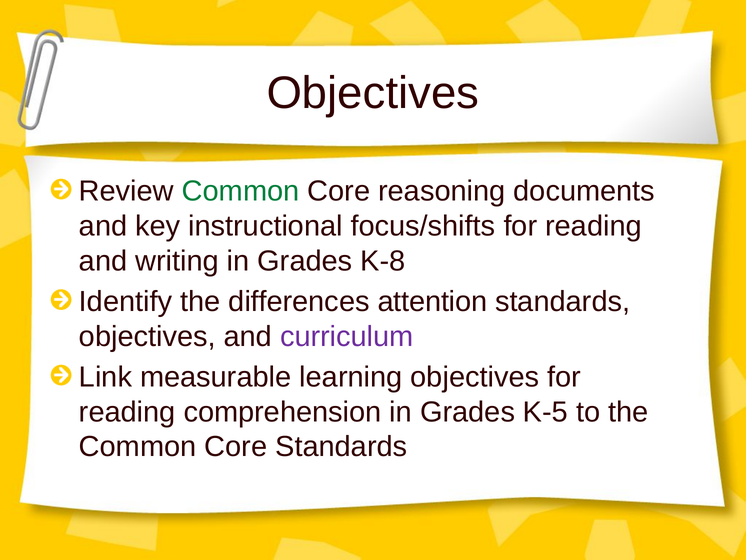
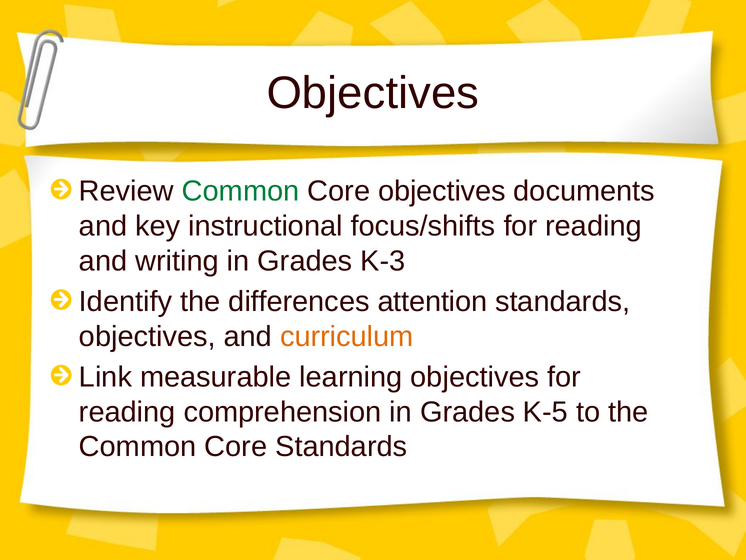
Core reasoning: reasoning -> objectives
K-8: K-8 -> K-3
curriculum colour: purple -> orange
